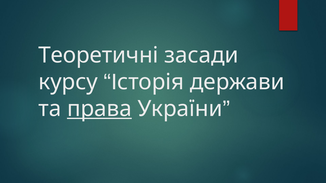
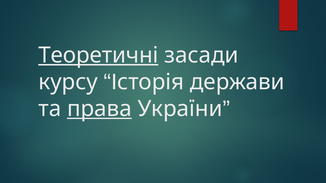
Теоретичні underline: none -> present
